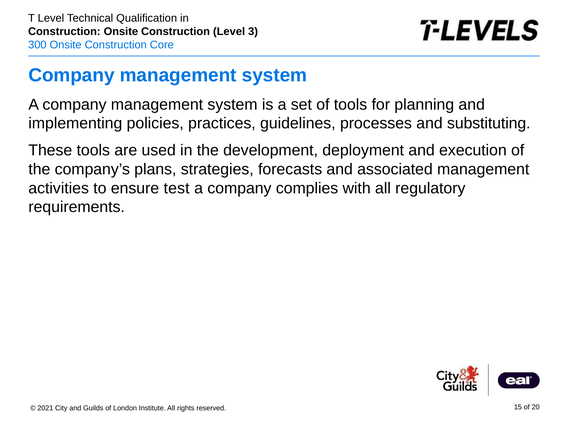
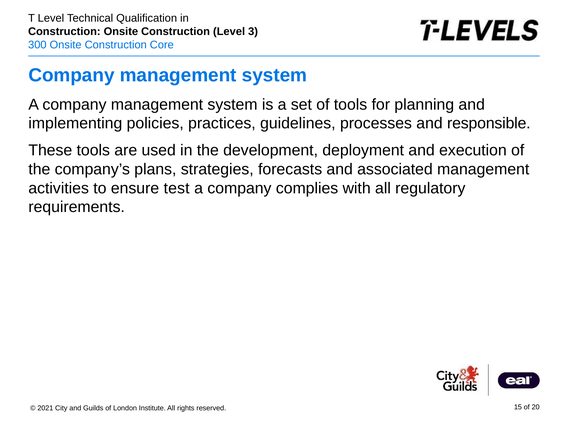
substituting: substituting -> responsible
